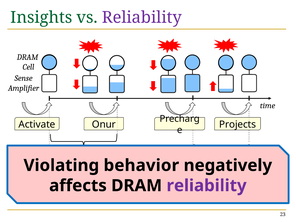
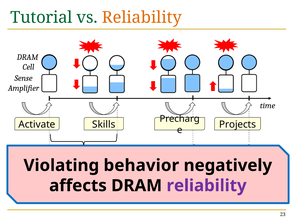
Insights: Insights -> Tutorial
Reliability at (142, 17) colour: purple -> orange
Onur: Onur -> Skills
